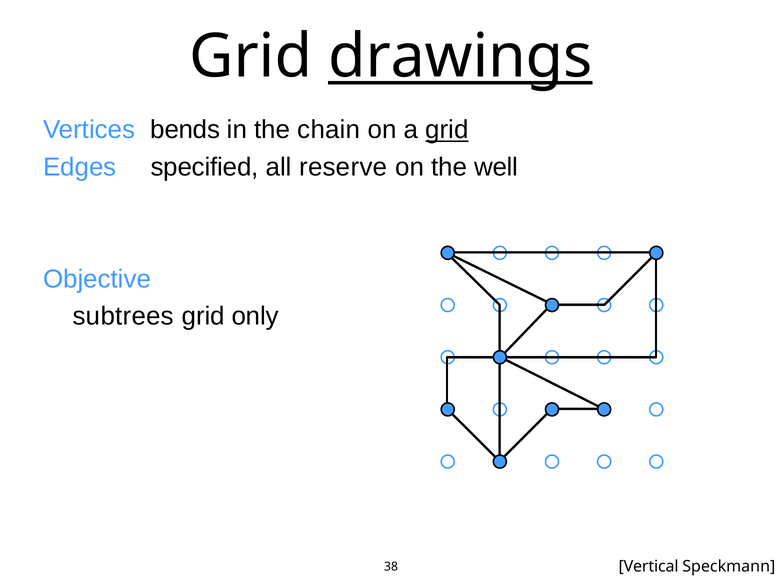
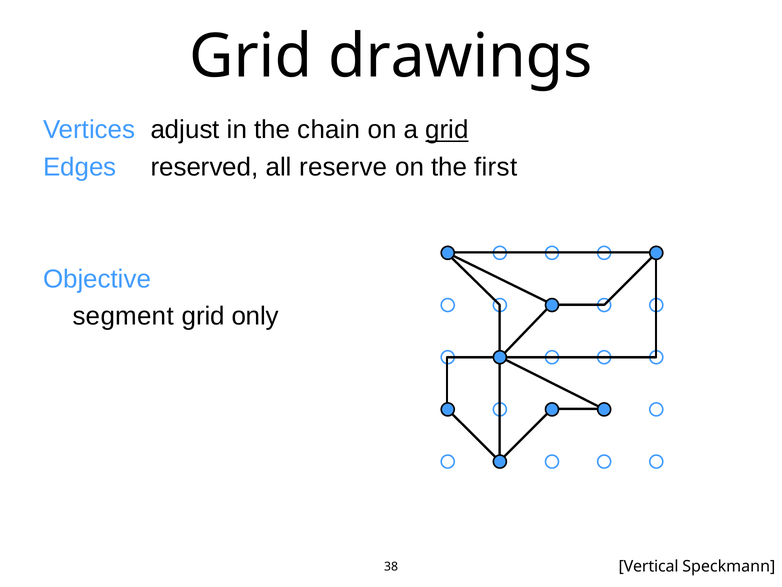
drawings underline: present -> none
bends: bends -> adjust
specified: specified -> reserved
well: well -> first
subtrees: subtrees -> segment
